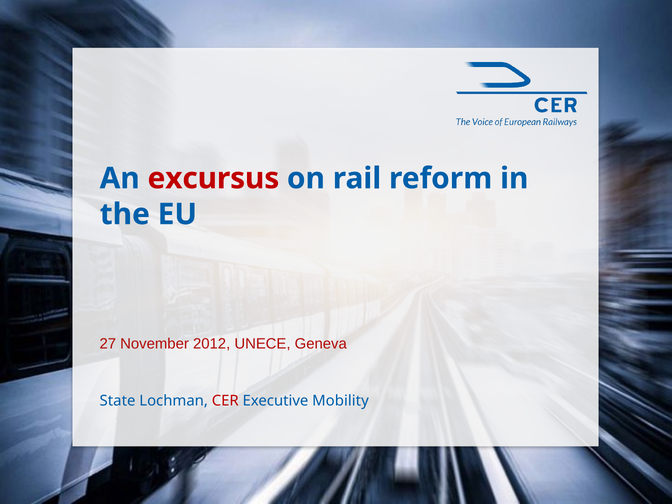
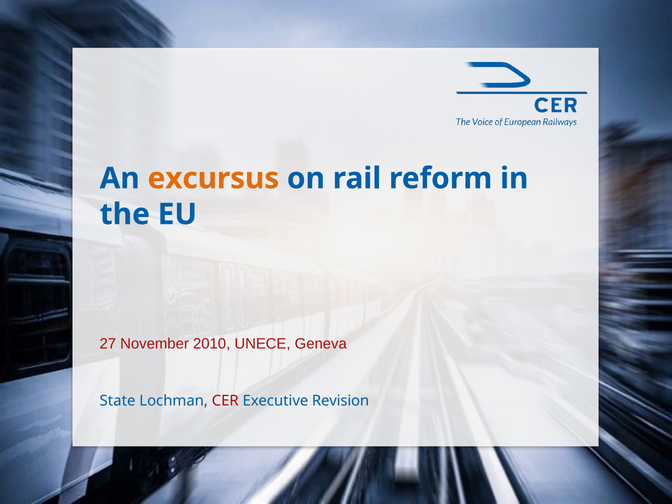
excursus colour: red -> orange
2012: 2012 -> 2010
Mobility: Mobility -> Revision
